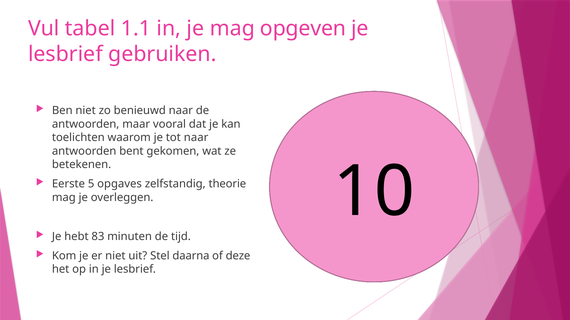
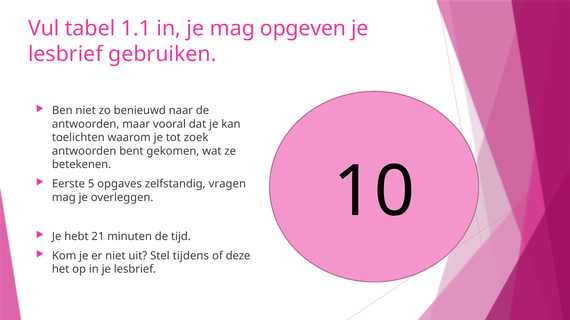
tot naar: naar -> zoek
theorie: theorie -> vragen
83: 83 -> 21
daarna: daarna -> tijdens
